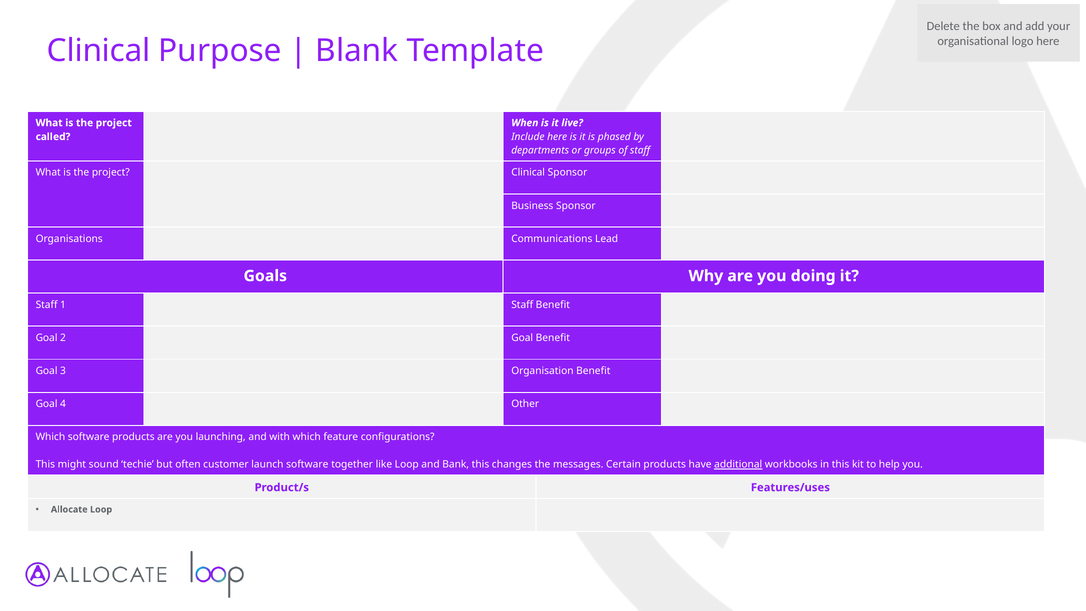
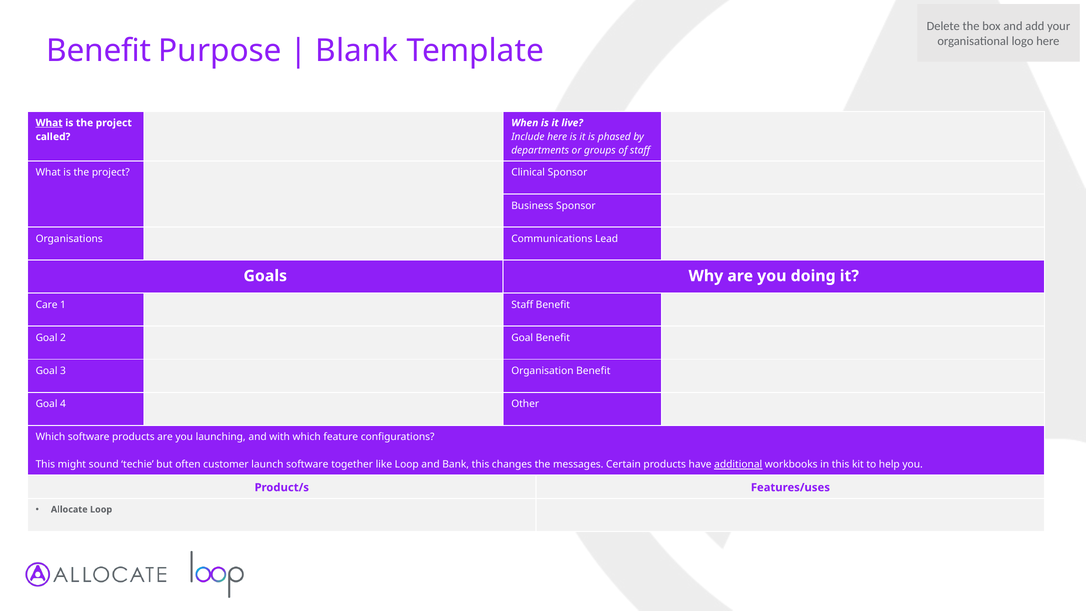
Clinical at (99, 51): Clinical -> Benefit
What at (49, 123) underline: none -> present
Staff at (47, 305): Staff -> Care
